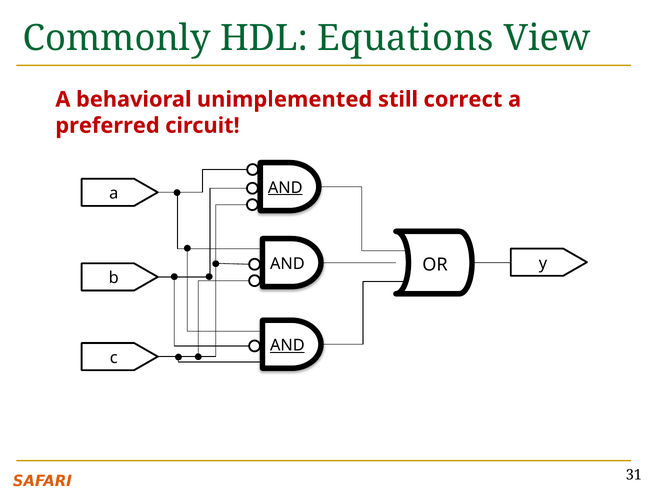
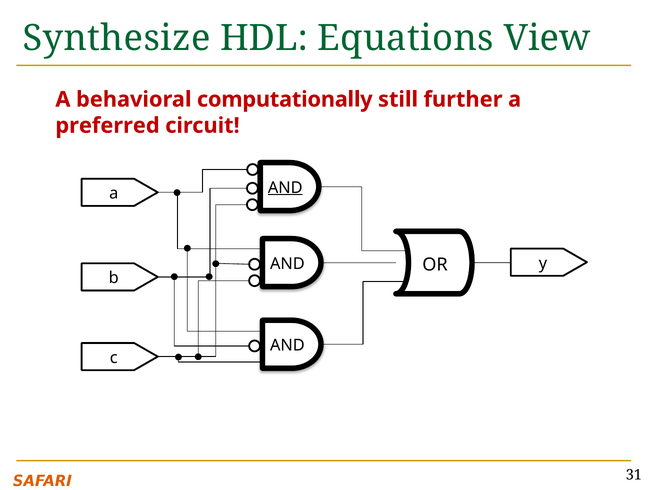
Commonly: Commonly -> Synthesize
unimplemented: unimplemented -> computationally
correct: correct -> further
AND at (287, 345) underline: present -> none
